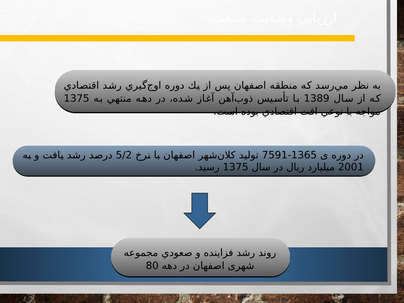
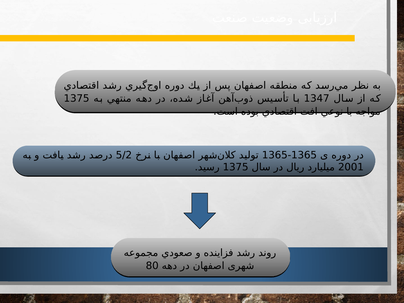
1389: 1389 -> 1347
7591 at (275, 155): 7591 -> 1365
